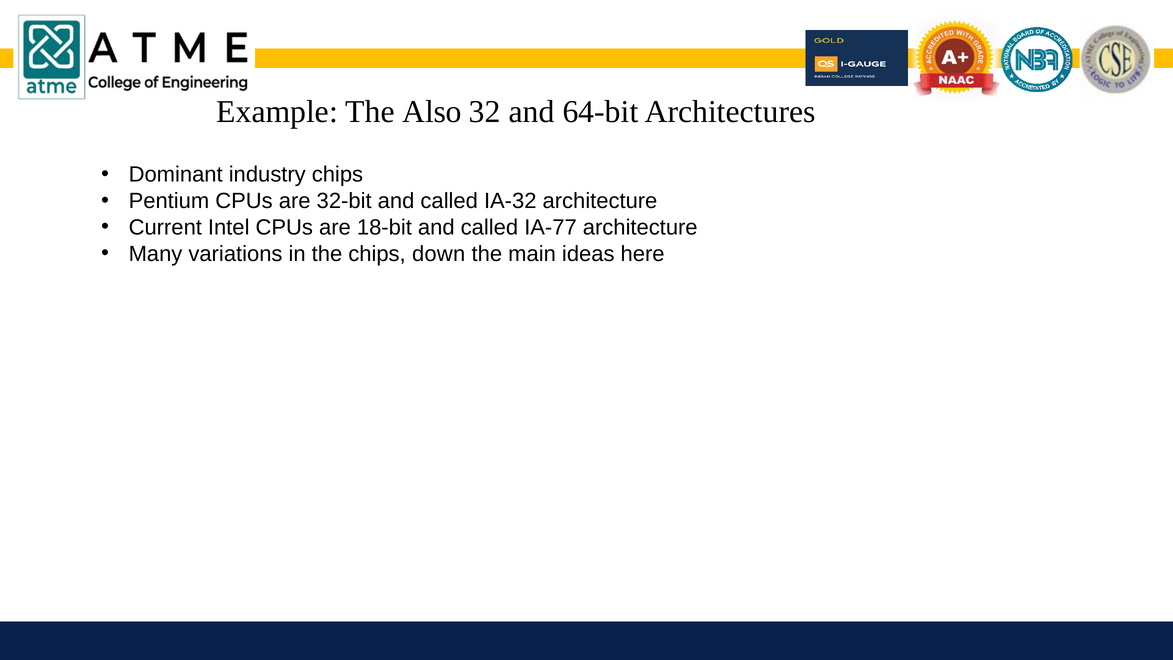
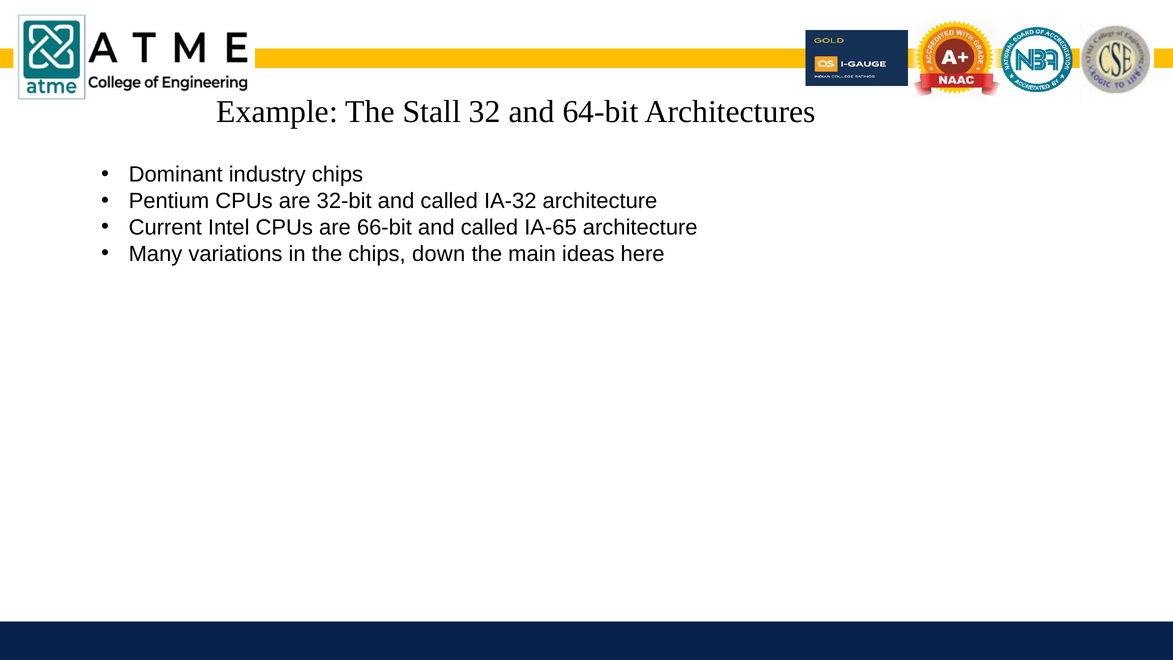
Also: Also -> Stall
18-bit: 18-bit -> 66-bit
IA-77: IA-77 -> IA-65
